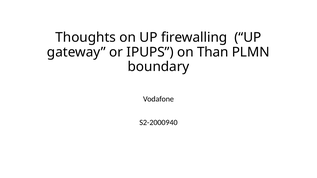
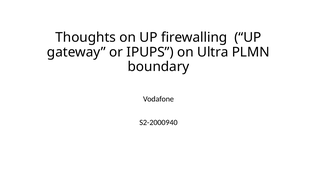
Than: Than -> Ultra
